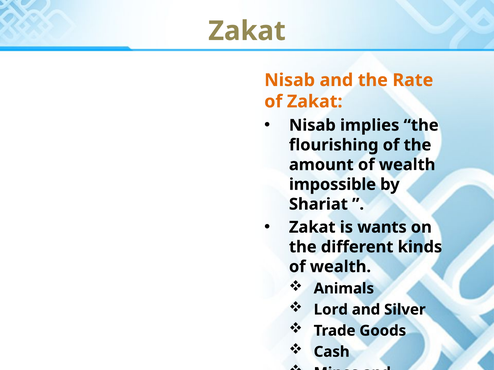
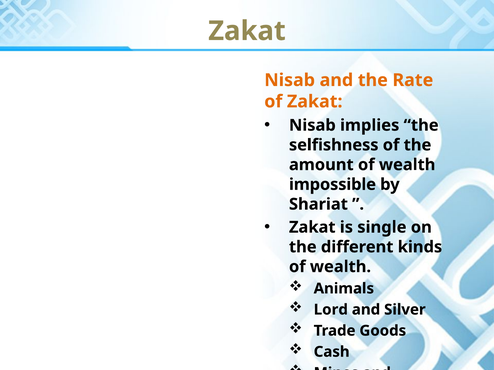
flourishing: flourishing -> selfishness
wants: wants -> single
